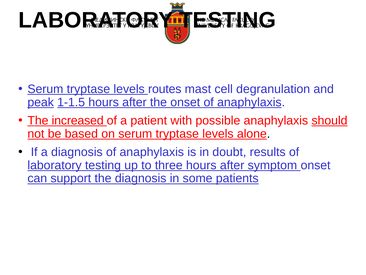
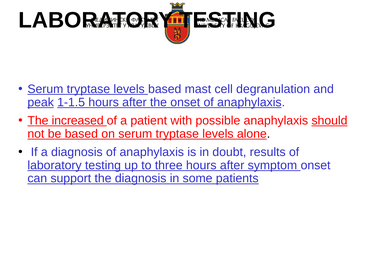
levels routes: routes -> based
